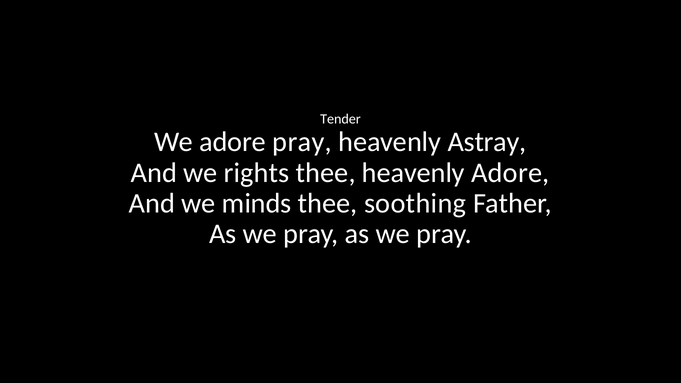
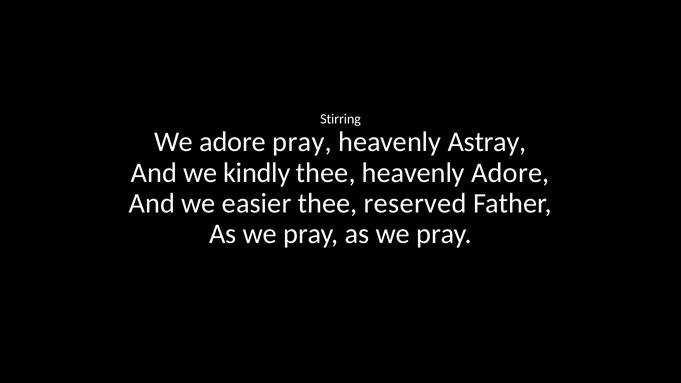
Tender: Tender -> Stirring
rights: rights -> kindly
minds: minds -> easier
soothing: soothing -> reserved
